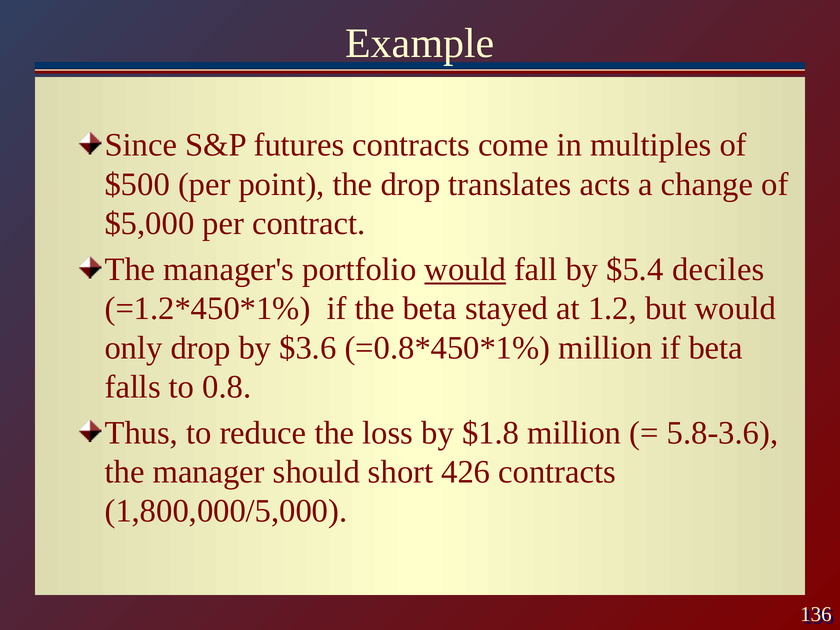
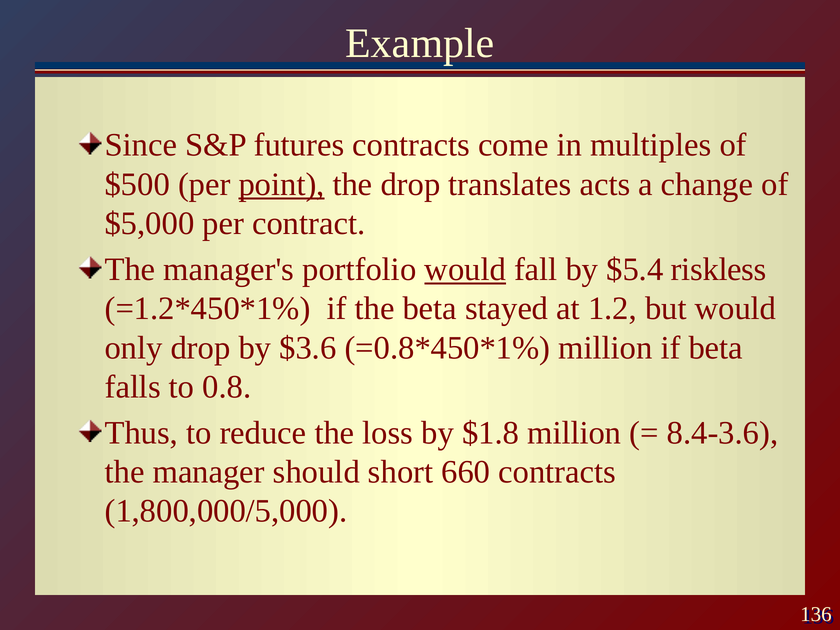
point underline: none -> present
deciles: deciles -> riskless
5.8-3.6: 5.8-3.6 -> 8.4-3.6
426: 426 -> 660
